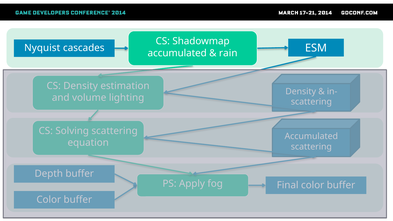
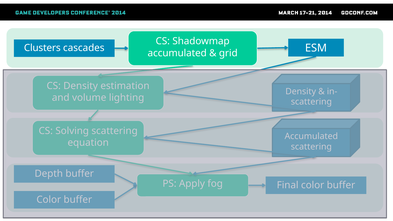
Nyquist: Nyquist -> Clusters
rain: rain -> grid
